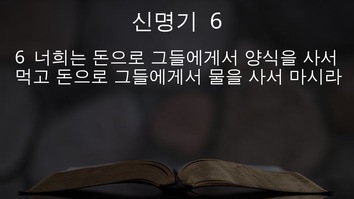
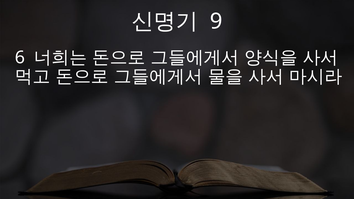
6 at (216, 21): 6 -> 9
